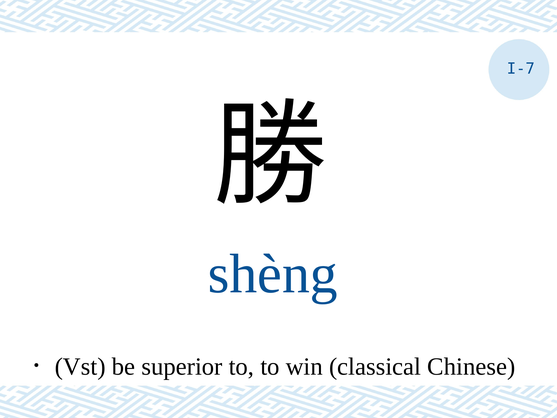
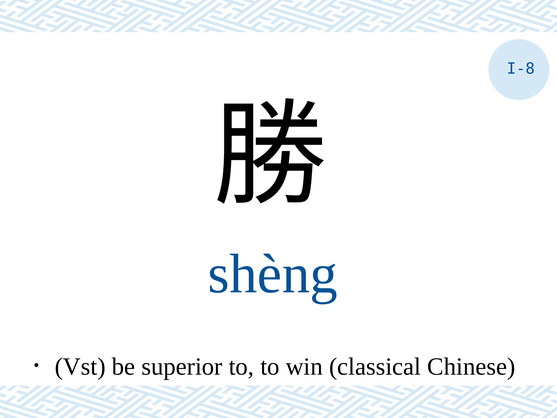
I-7: I-7 -> I-8
